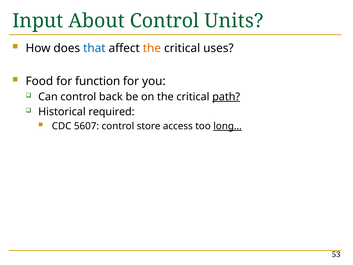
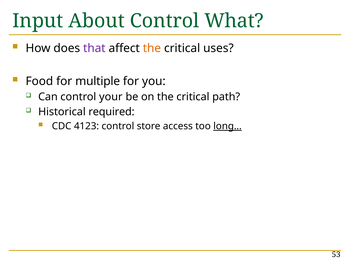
Units: Units -> What
that colour: blue -> purple
function: function -> multiple
back: back -> your
path underline: present -> none
5607: 5607 -> 4123
